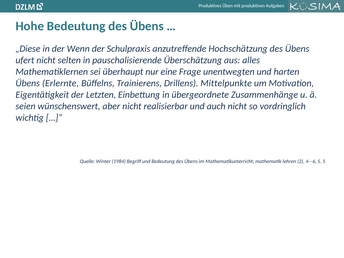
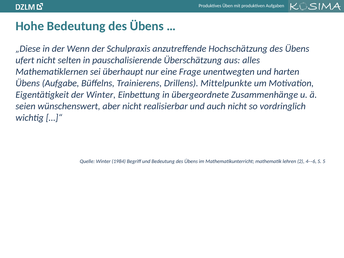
Erlernte: Erlernte -> Aufgabe
der Letzten: Letzten -> Winter
